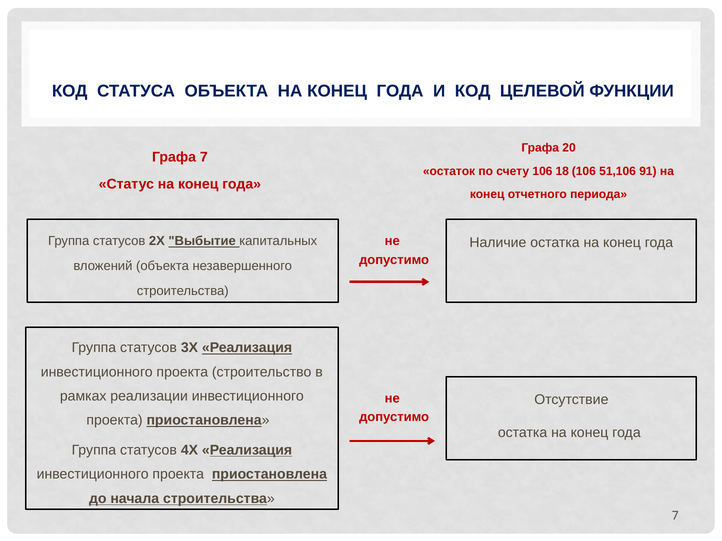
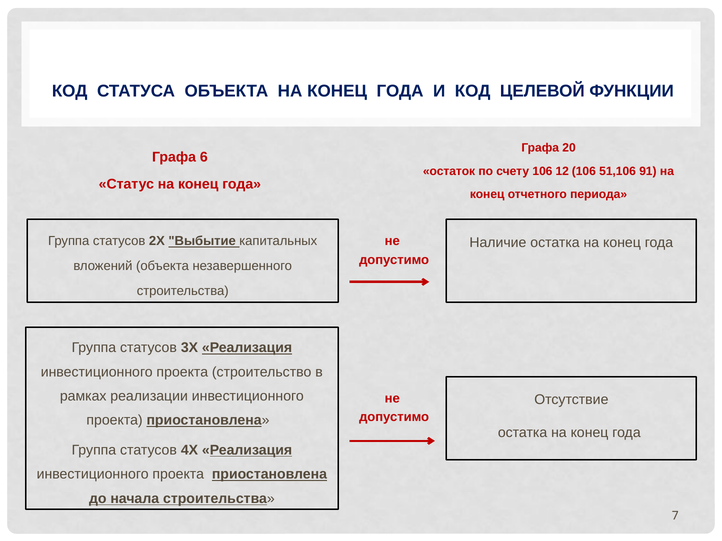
Графа 7: 7 -> 6
18: 18 -> 12
